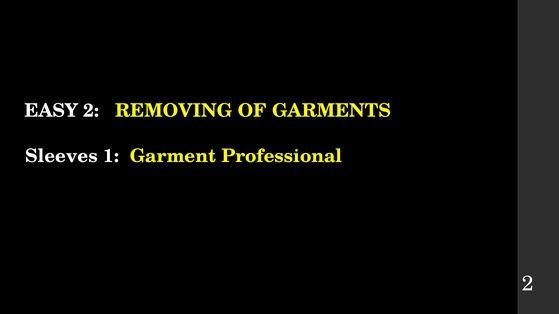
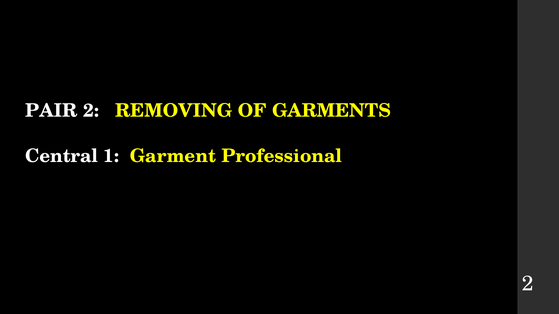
EASY: EASY -> PAIR
Sleeves: Sleeves -> Central
